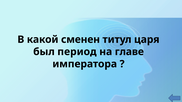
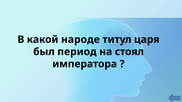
сменен: сменен -> народе
главе: главе -> стоял
